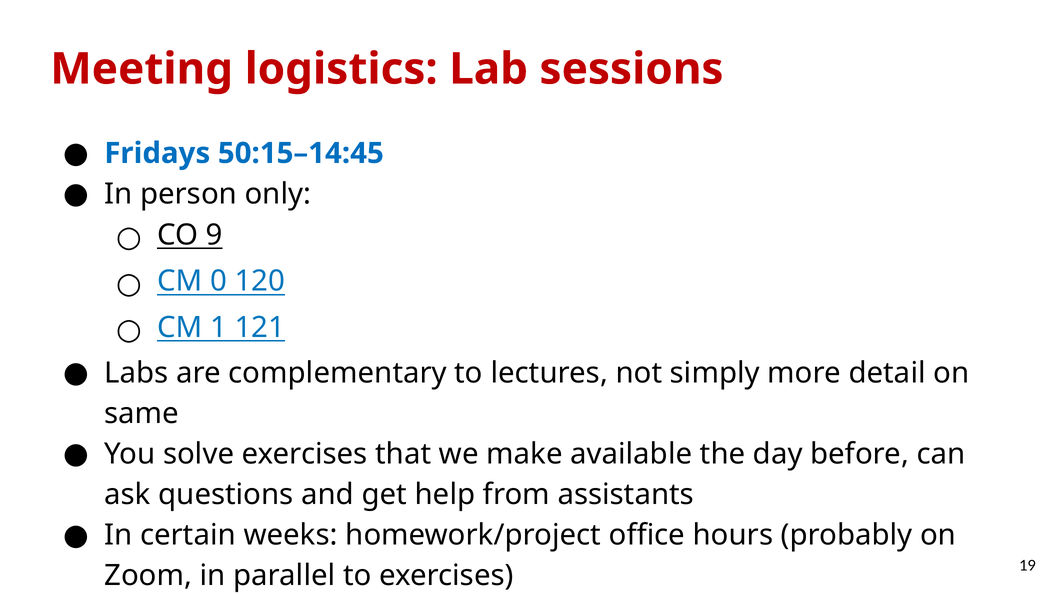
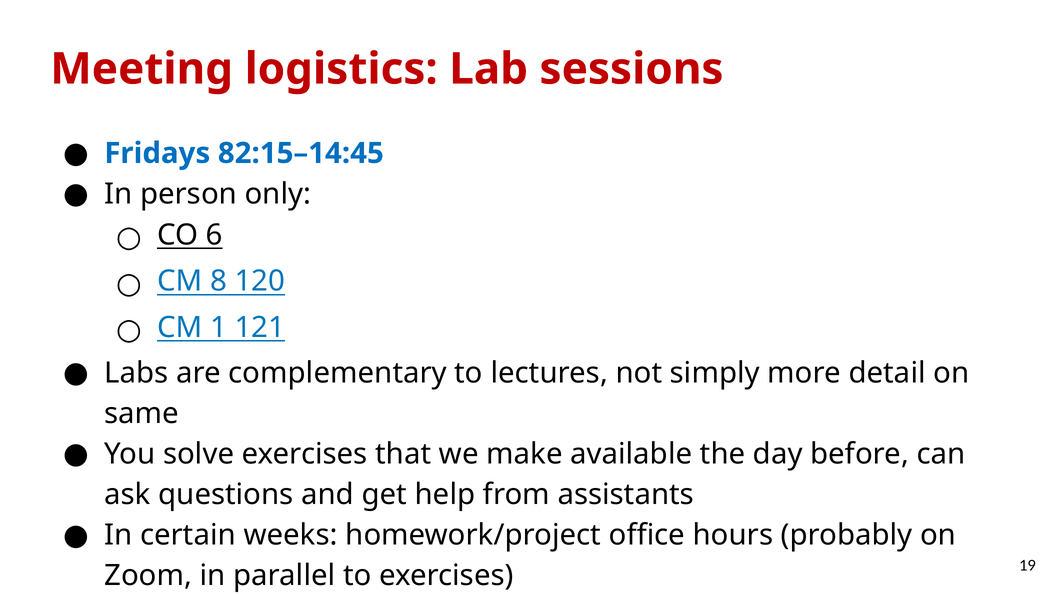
50:15–14:45: 50:15–14:45 -> 82:15–14:45
9: 9 -> 6
0: 0 -> 8
